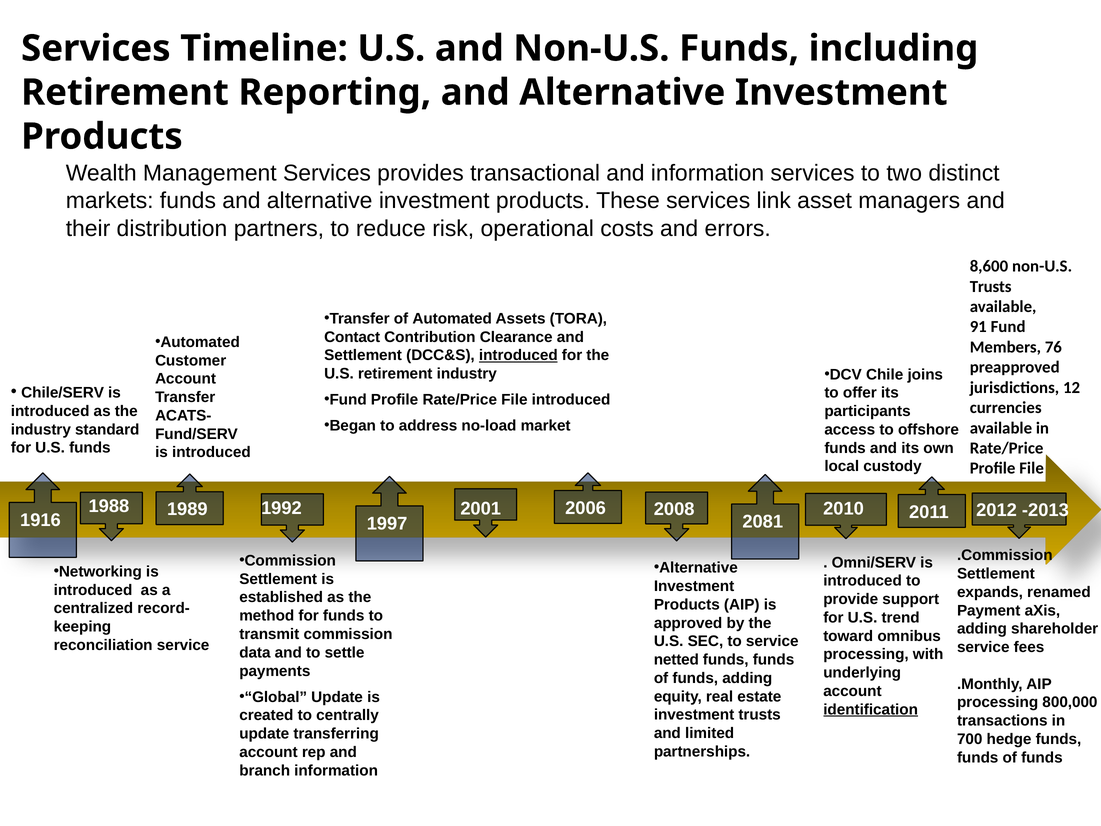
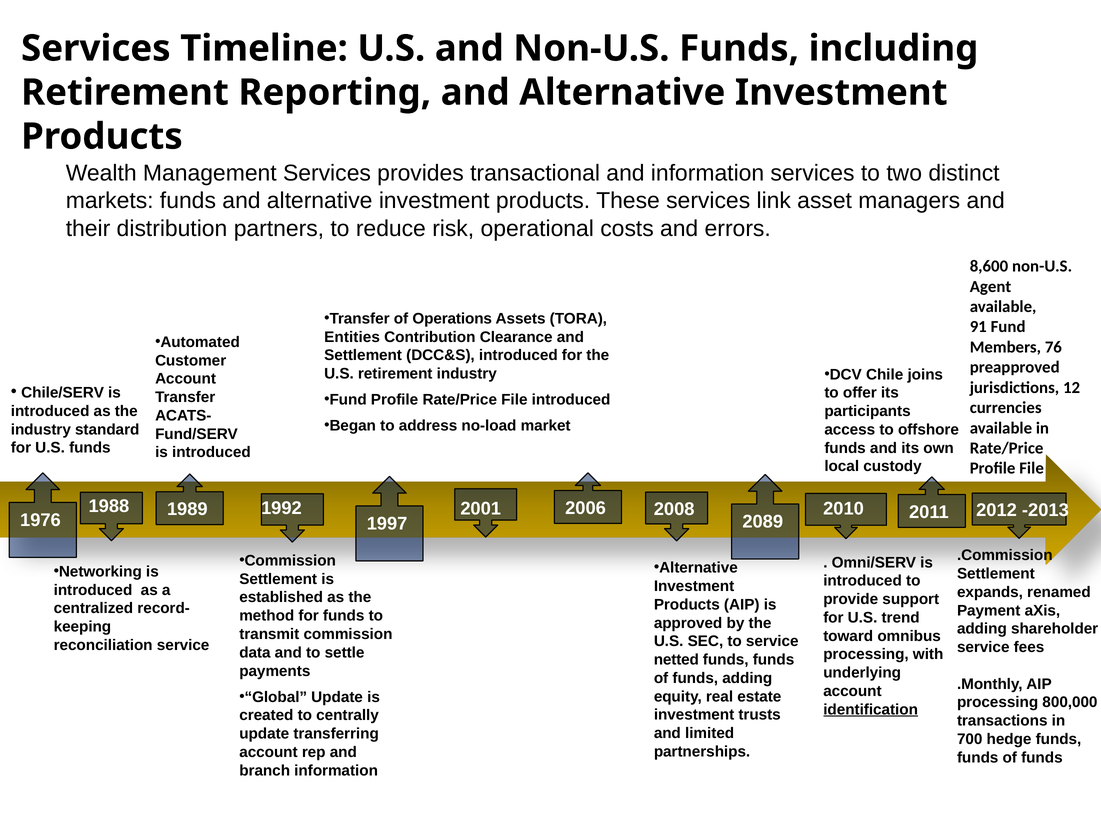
Trusts at (991, 286): Trusts -> Agent
of Automated: Automated -> Operations
Contact: Contact -> Entities
introduced at (518, 355) underline: present -> none
1916: 1916 -> 1976
2081: 2081 -> 2089
